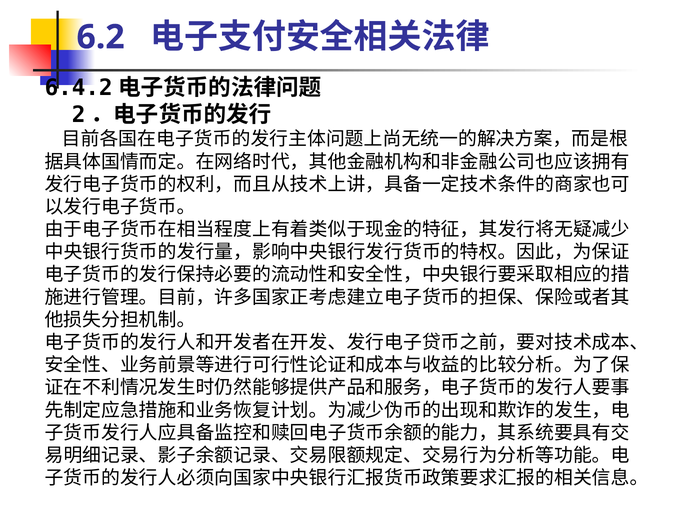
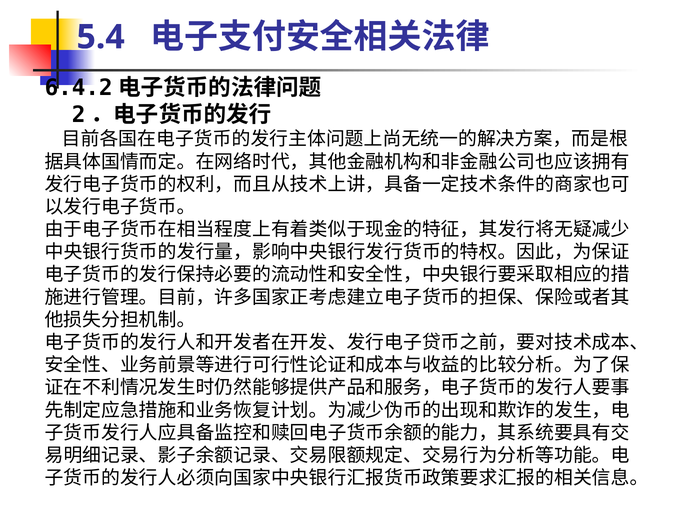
6.2: 6.2 -> 5.4
